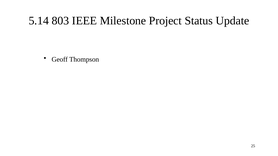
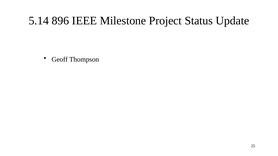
803: 803 -> 896
